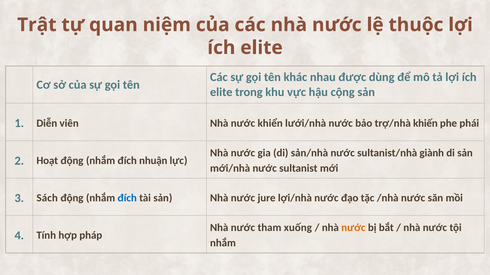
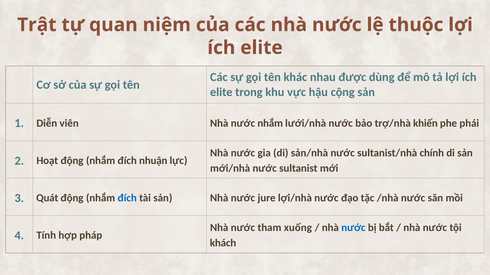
nước khiển: khiển -> nhắm
giành: giành -> chính
Sách: Sách -> Quát
nước at (353, 228) colour: orange -> blue
nhắm at (223, 244): nhắm -> khách
